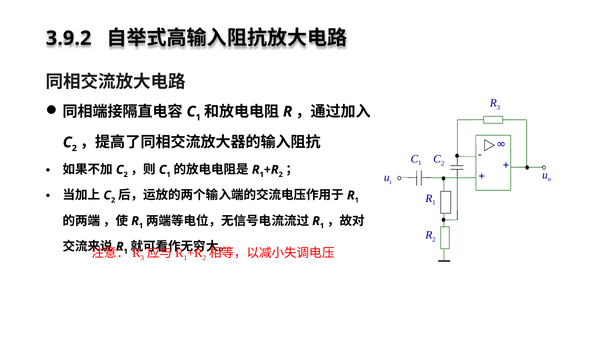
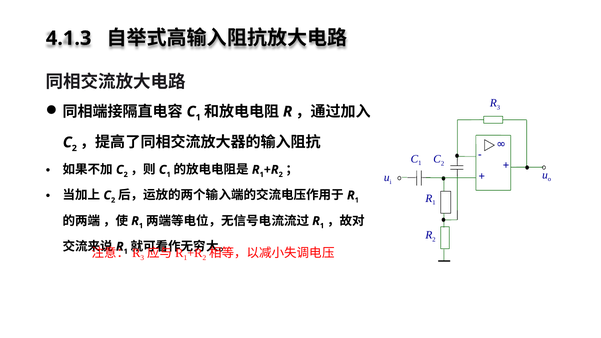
3.9.2: 3.9.2 -> 4.1.3
